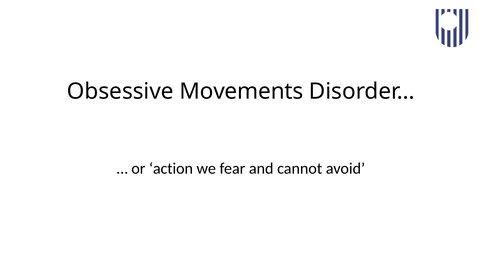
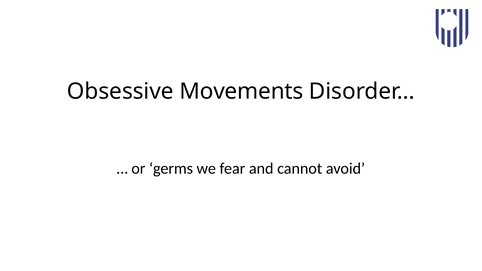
action: action -> germs
